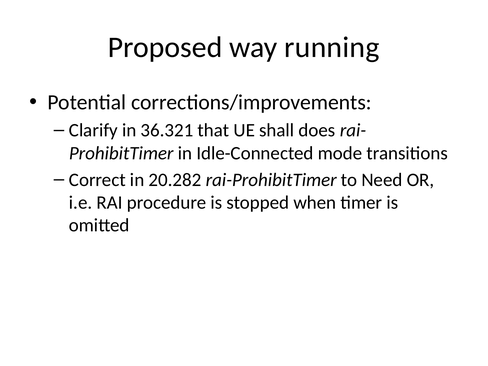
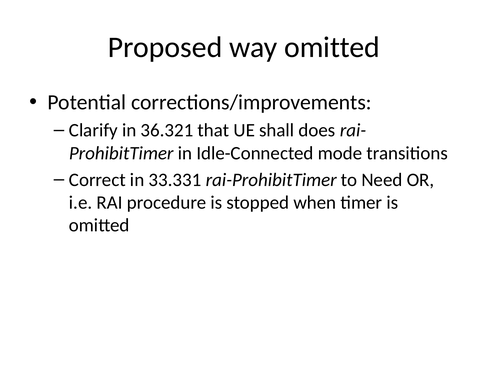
way running: running -> omitted
20.282: 20.282 -> 33.331
